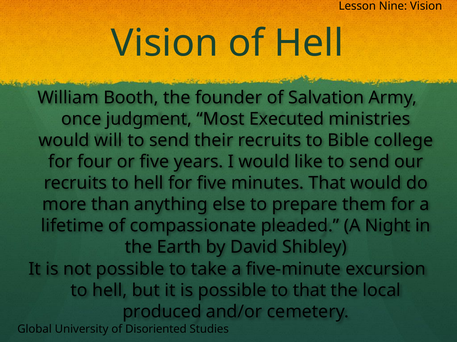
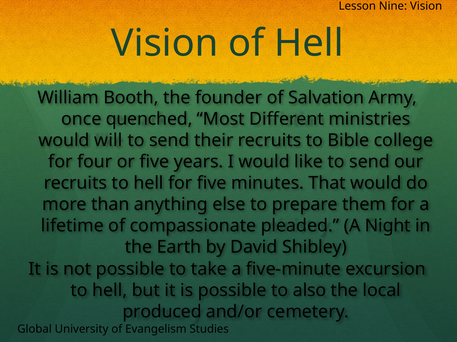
judgment: judgment -> quenched
Executed: Executed -> Different
to that: that -> also
Disoriented: Disoriented -> Evangelism
